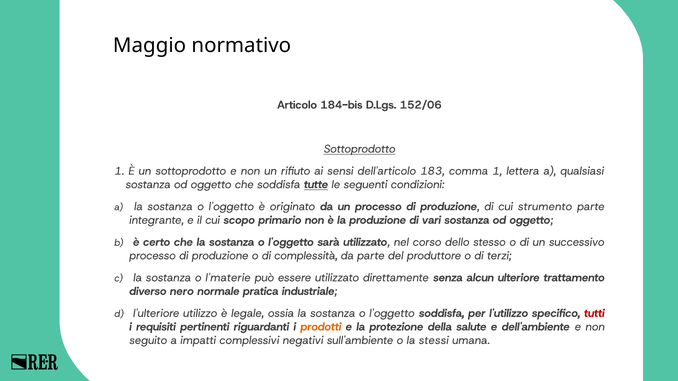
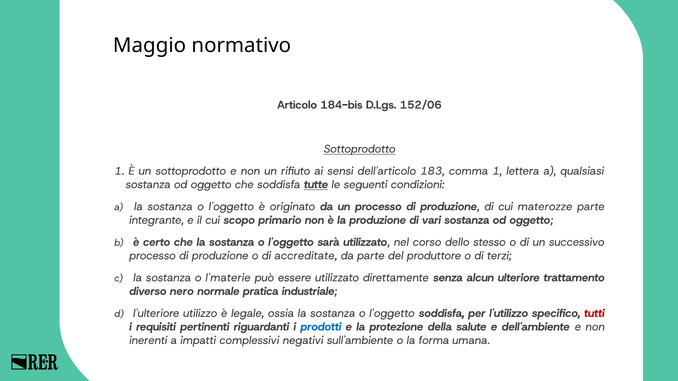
strumento: strumento -> materozze
complessità: complessità -> accreditate
prodotti colour: orange -> blue
seguito: seguito -> inerenti
stessi: stessi -> forma
